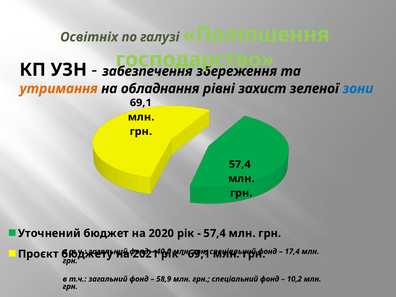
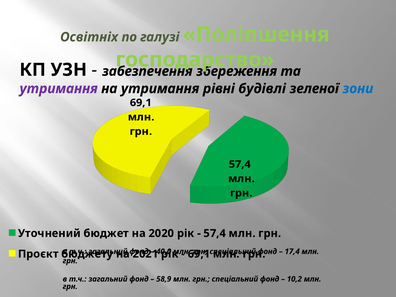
утримання at (59, 89) colour: orange -> purple
на обладнання: обладнання -> утримання
захист: захист -> будівлі
